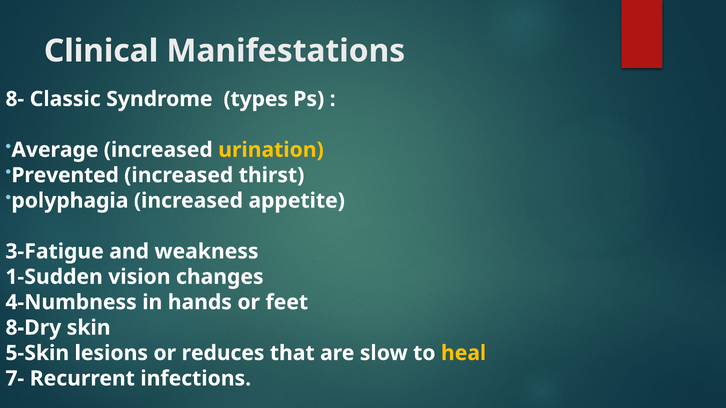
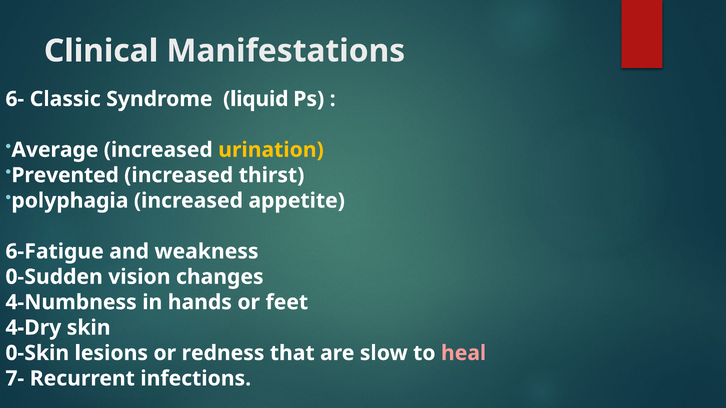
8-: 8- -> 6-
types: types -> liquid
3-Fatigue: 3-Fatigue -> 6-Fatigue
1-Sudden: 1-Sudden -> 0-Sudden
8-Dry: 8-Dry -> 4-Dry
5-Skin: 5-Skin -> 0-Skin
reduces: reduces -> redness
heal colour: yellow -> pink
